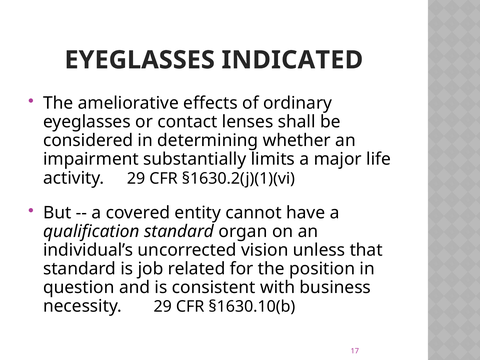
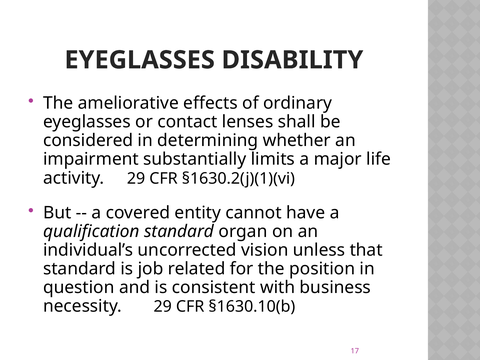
INDICATED: INDICATED -> DISABILITY
